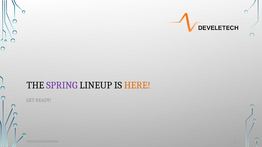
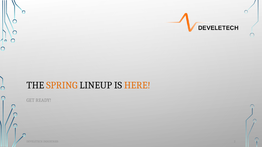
SPRING colour: purple -> orange
